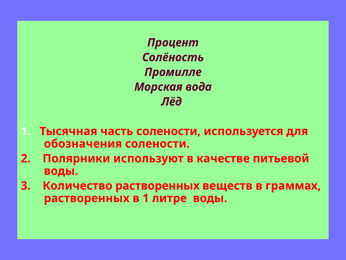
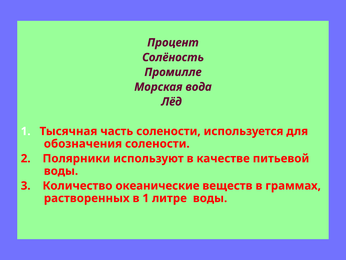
Количество растворенных: растворенных -> океанические
